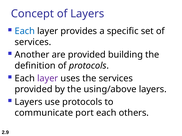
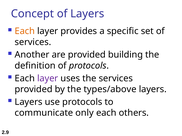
Each at (25, 31) colour: blue -> orange
using/above: using/above -> types/above
port: port -> only
